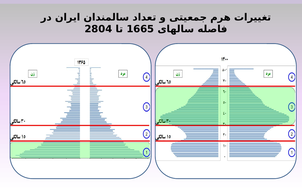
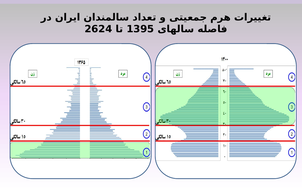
2804: 2804 -> 2624
1665: 1665 -> 1395
